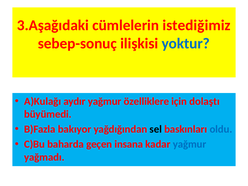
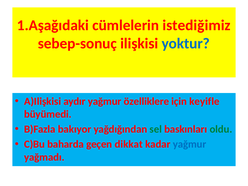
3.Aşağıdaki: 3.Aşağıdaki -> 1.Aşağıdaki
A)Kulağı: A)Kulağı -> A)Ilişkisi
dolaştı: dolaştı -> keyifle
sel colour: black -> green
oldu colour: blue -> green
insana: insana -> dikkat
